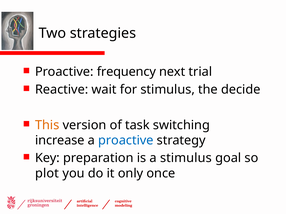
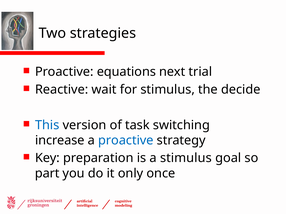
frequency: frequency -> equations
This colour: orange -> blue
plot: plot -> part
